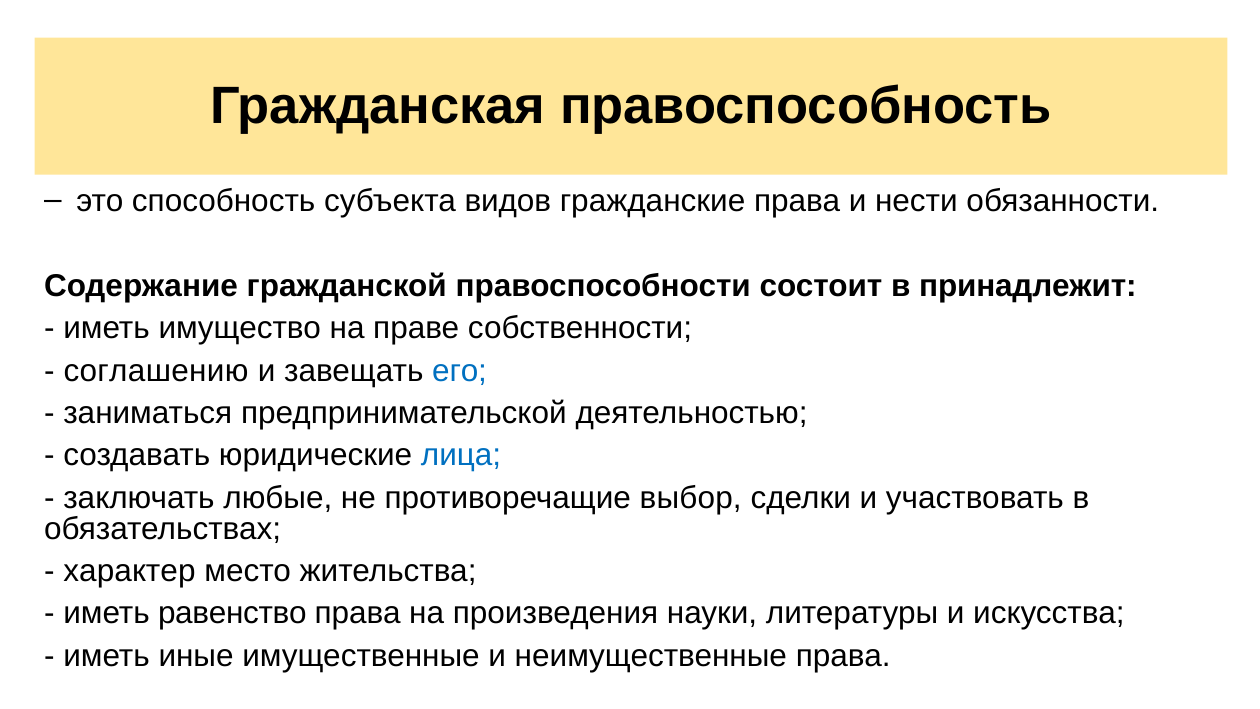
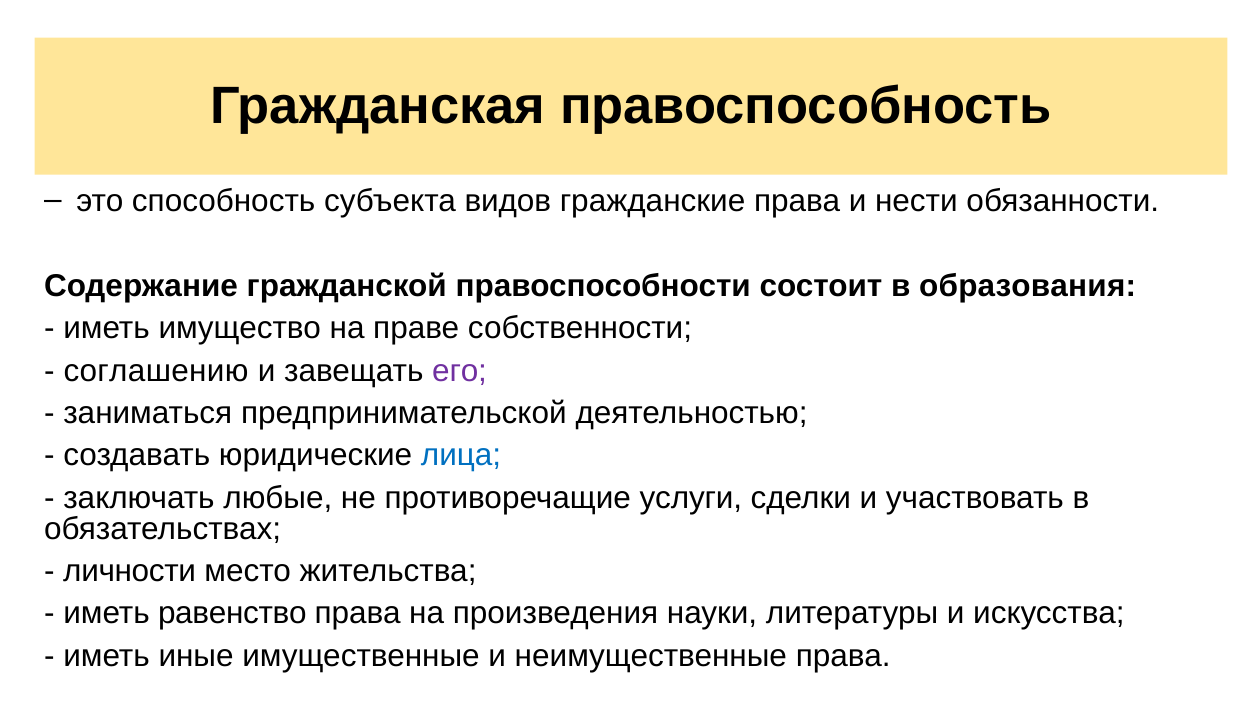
принадлежит: принадлежит -> образования
его colour: blue -> purple
выбор: выбор -> услуги
характер: характер -> личности
